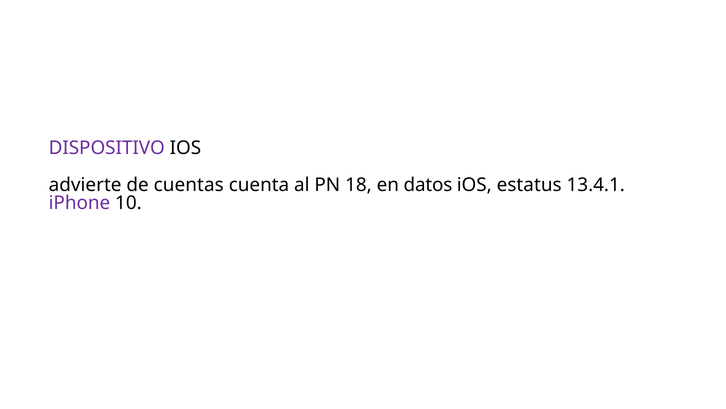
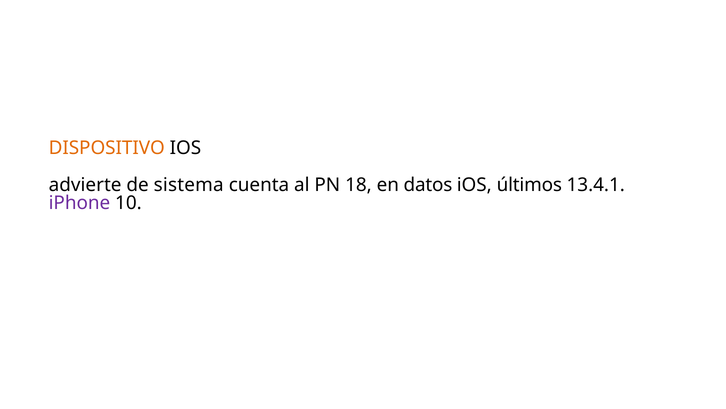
DISPOSITIVO colour: purple -> orange
cuentas: cuentas -> sistema
estatus: estatus -> últimos
